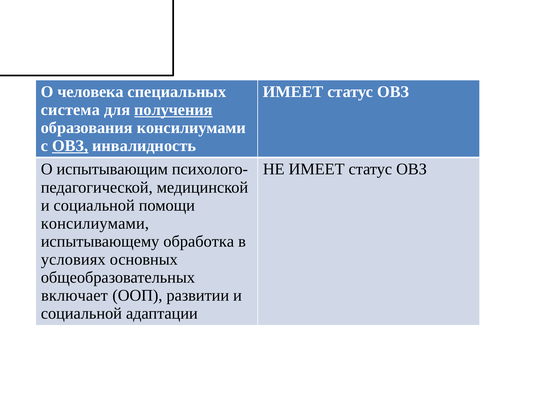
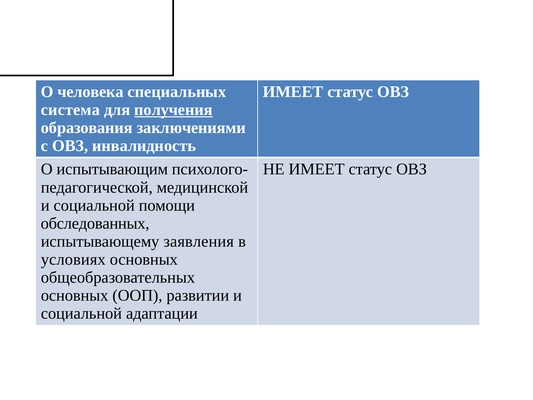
образования консилиумами: консилиумами -> заключениями
ОВЗ at (70, 146) underline: present -> none
консилиумами at (95, 223): консилиумами -> обследованных
обработка: обработка -> заявления
включает at (74, 295): включает -> основных
